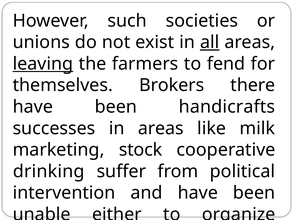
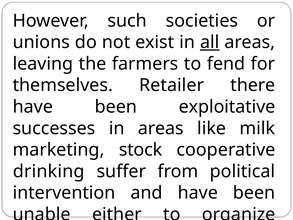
leaving underline: present -> none
Brokers: Brokers -> Retailer
handicrafts: handicrafts -> exploitative
